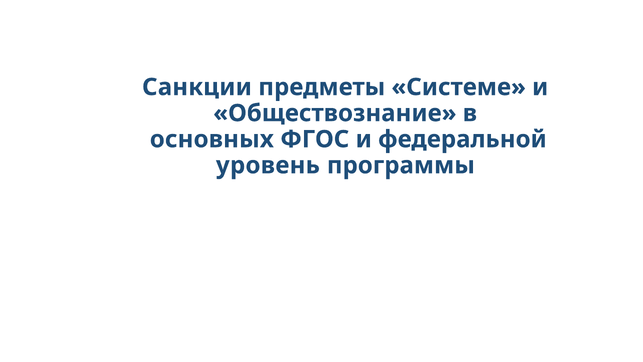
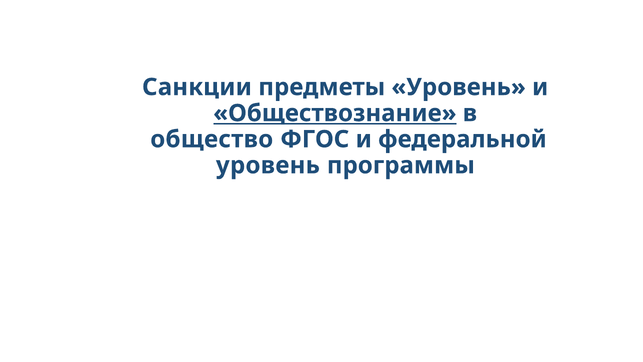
предметы Системе: Системе -> Уровень
Обществознание underline: none -> present
основных: основных -> общество
